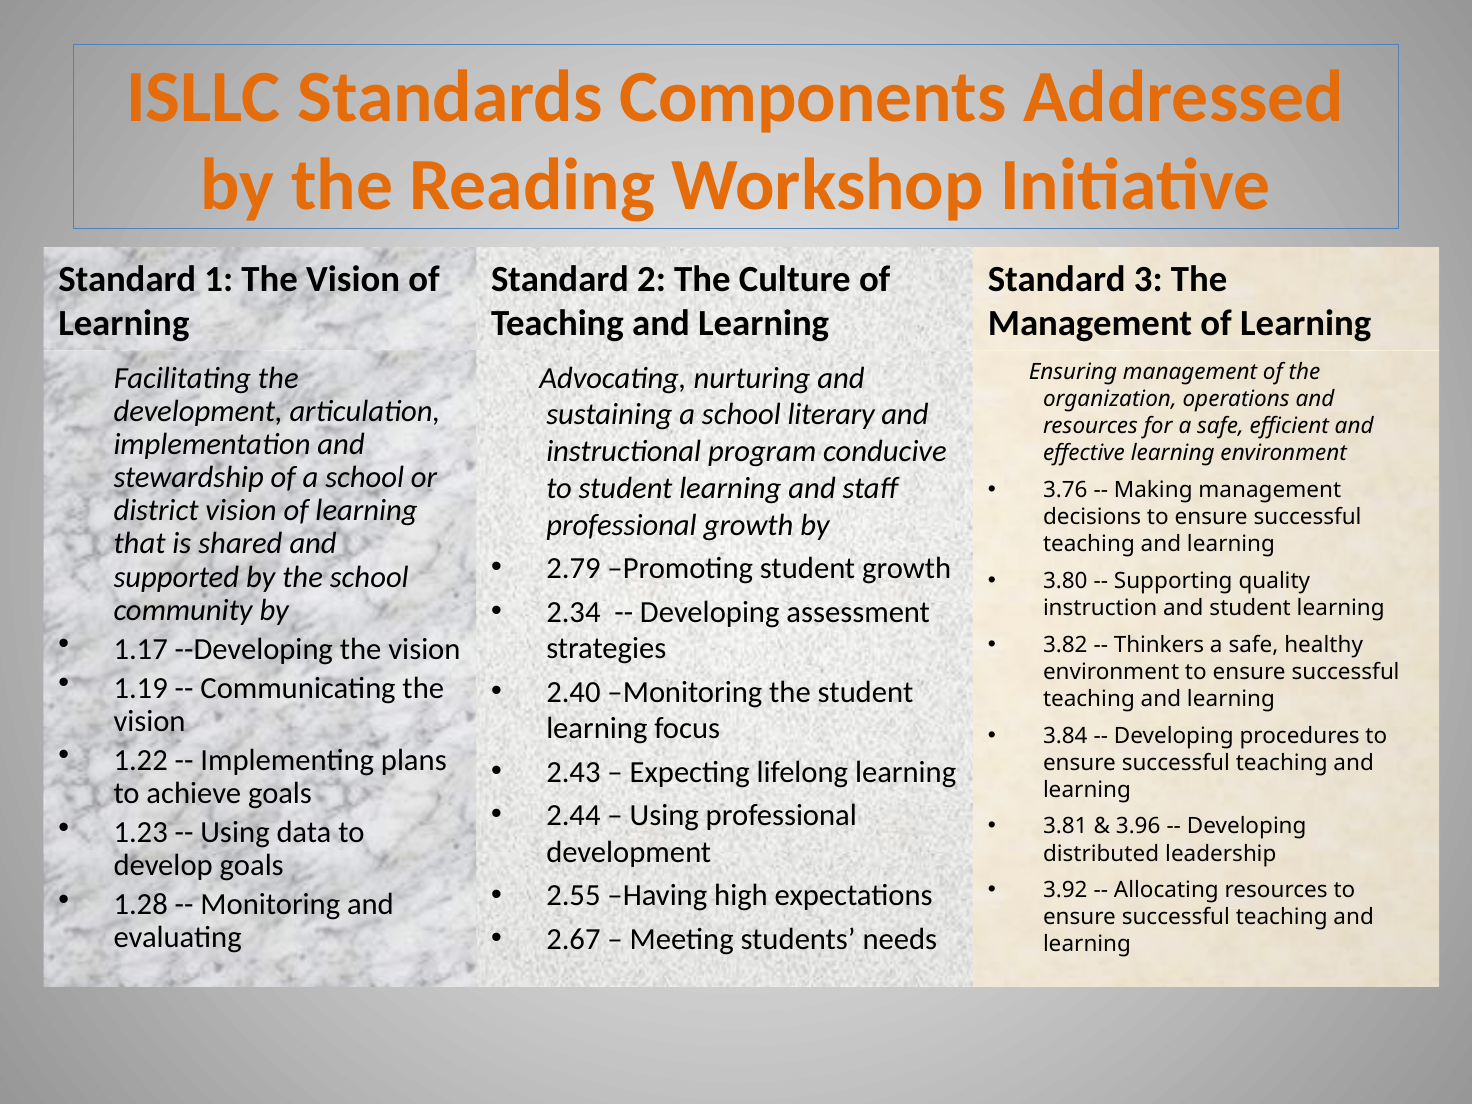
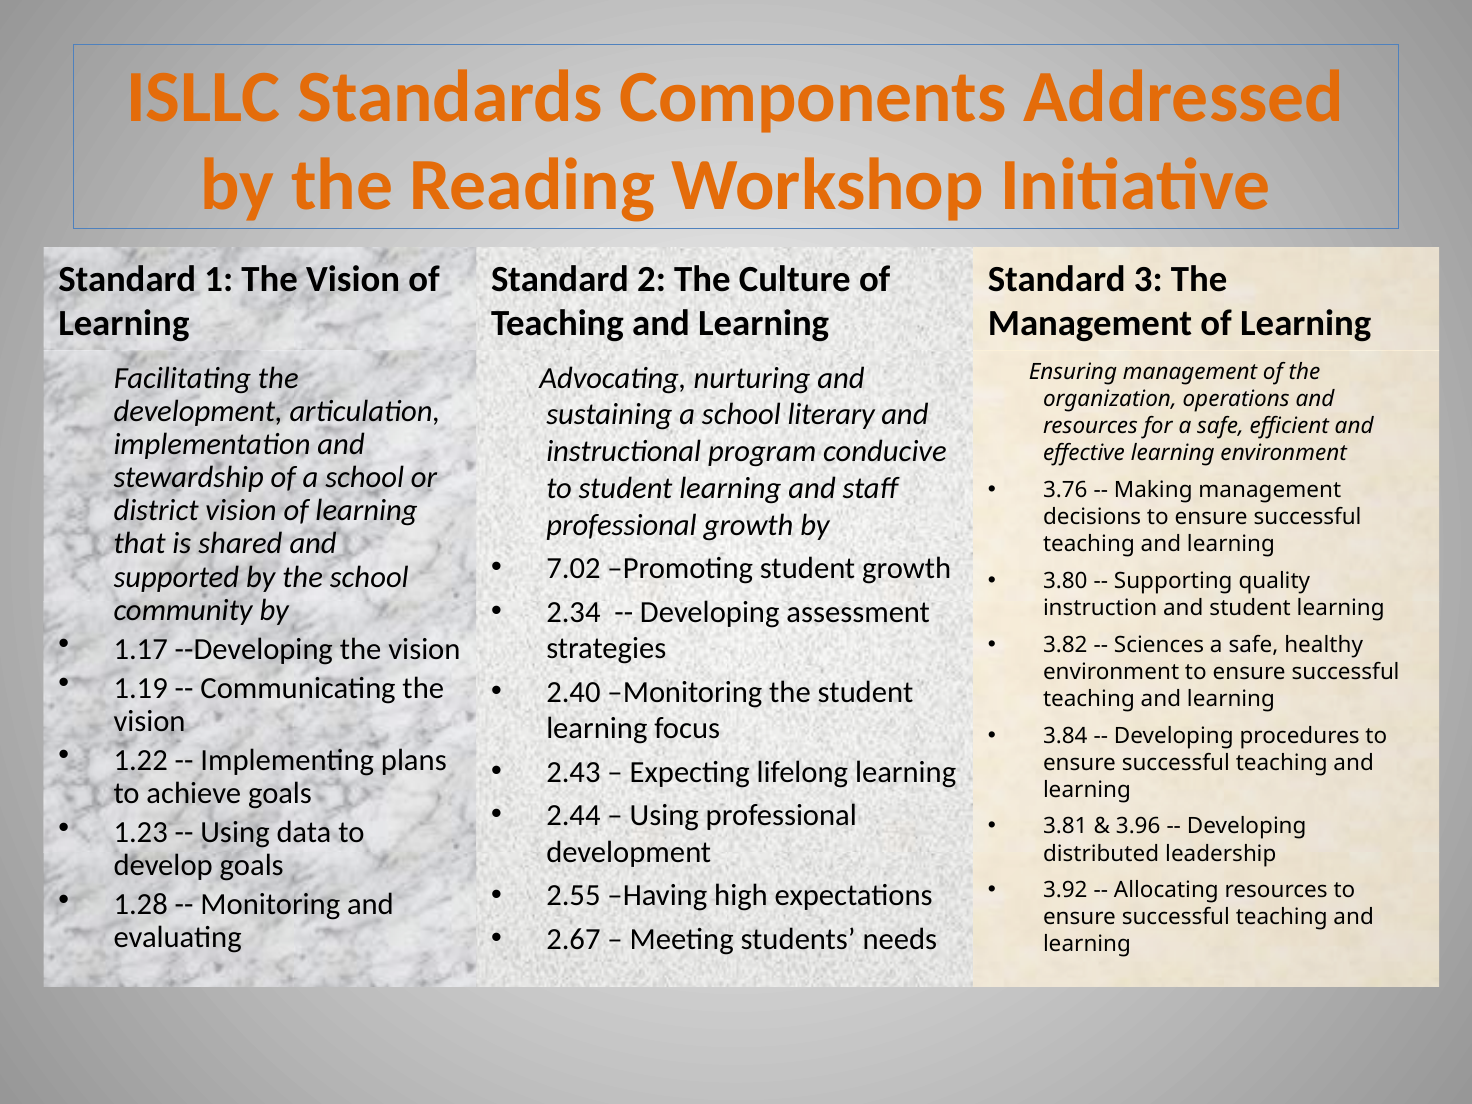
2.79: 2.79 -> 7.02
Thinkers: Thinkers -> Sciences
